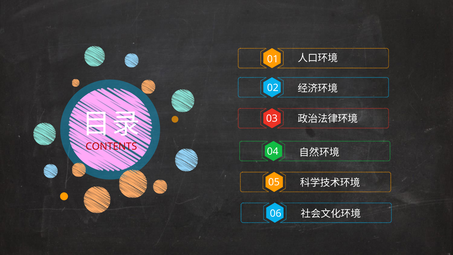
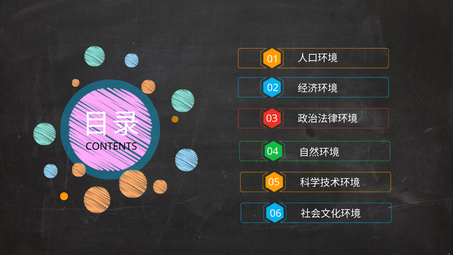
CONTENTS colour: red -> black
